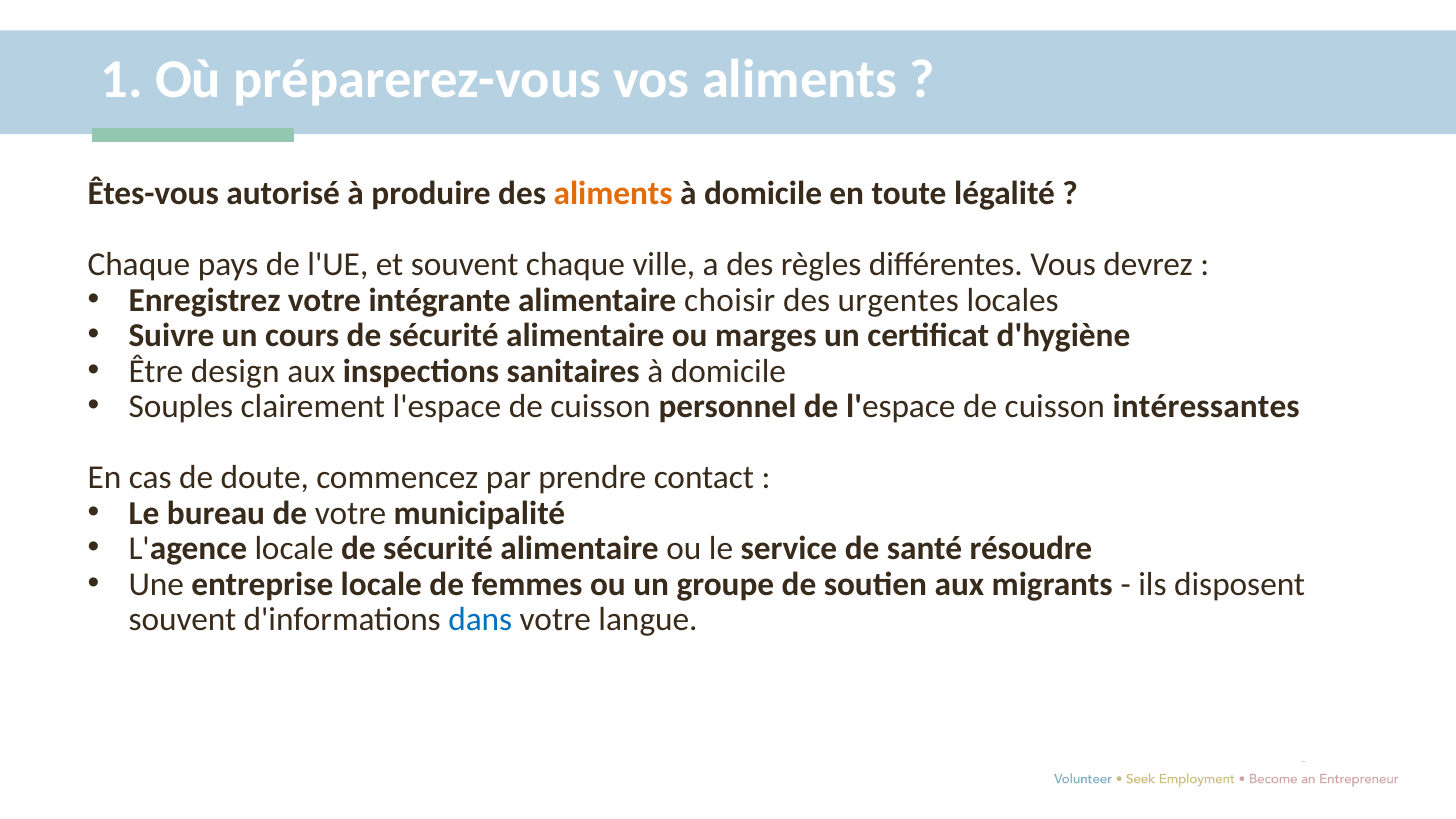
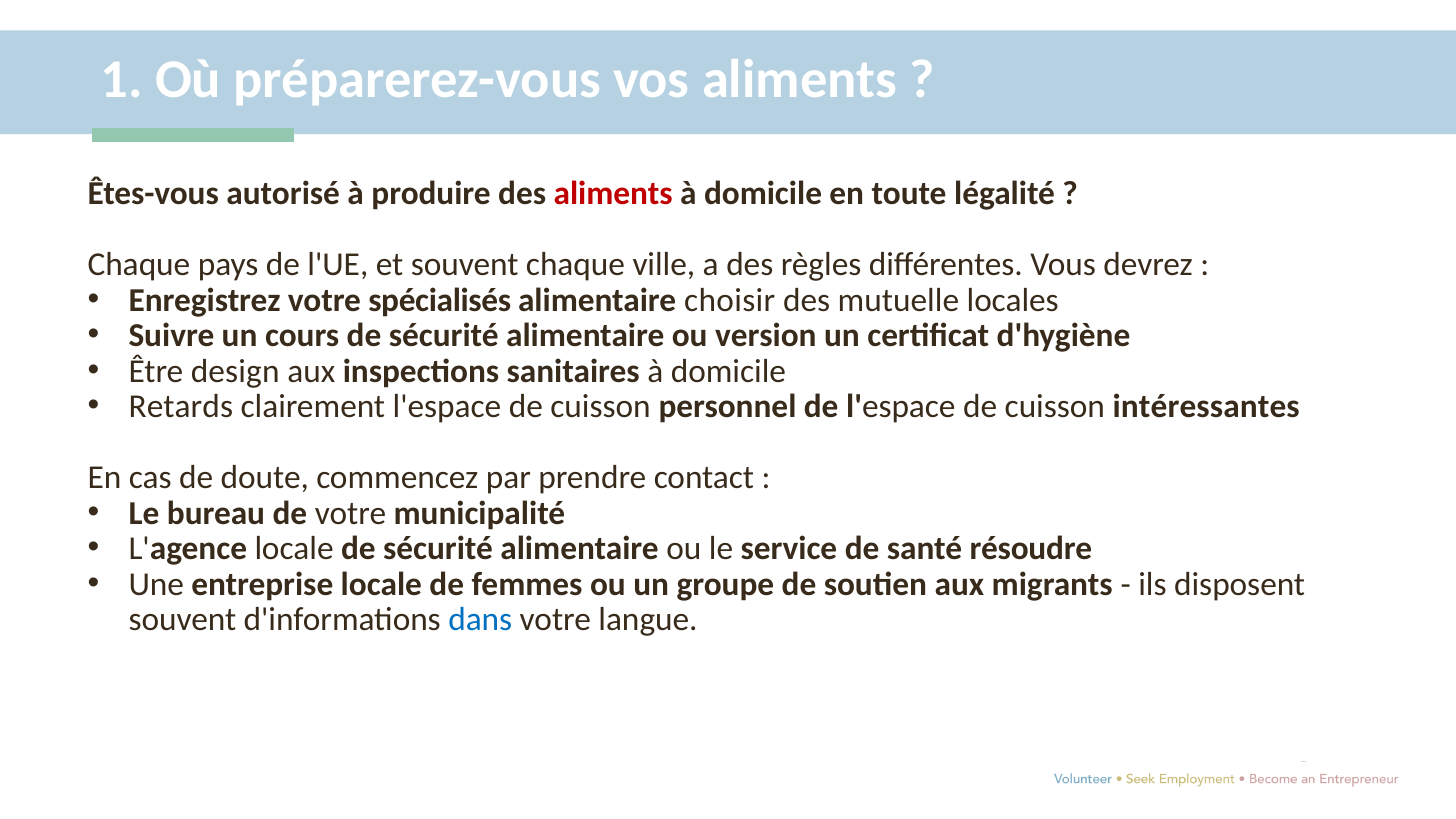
aliments at (613, 193) colour: orange -> red
intégrante: intégrante -> spécialisés
urgentes: urgentes -> mutuelle
marges: marges -> version
Souples: Souples -> Retards
